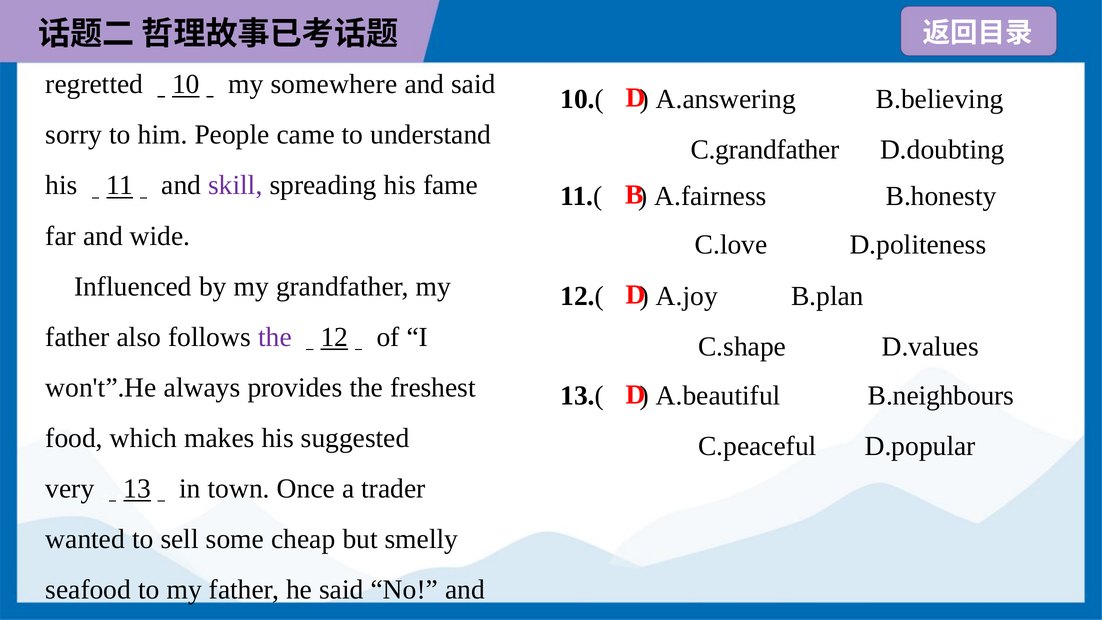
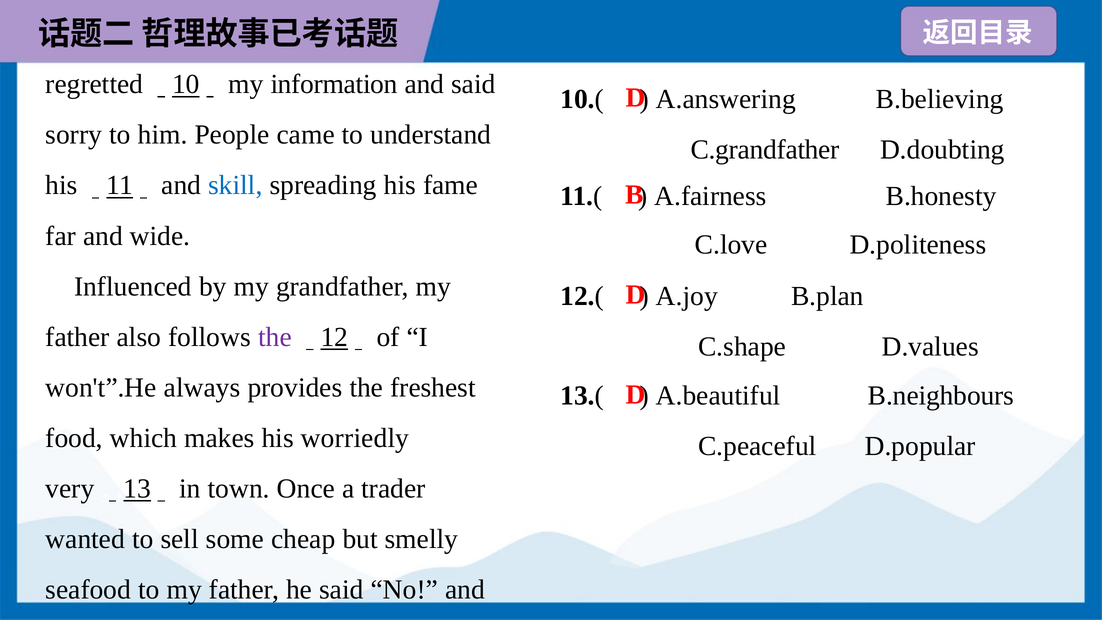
somewhere: somewhere -> information
skill colour: purple -> blue
suggested: suggested -> worriedly
